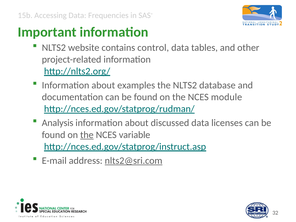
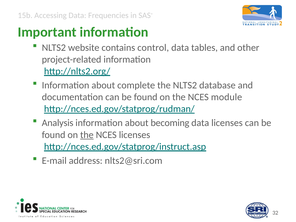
examples: examples -> complete
discussed: discussed -> becoming
NCES variable: variable -> licenses
nlts2@sri.com underline: present -> none
